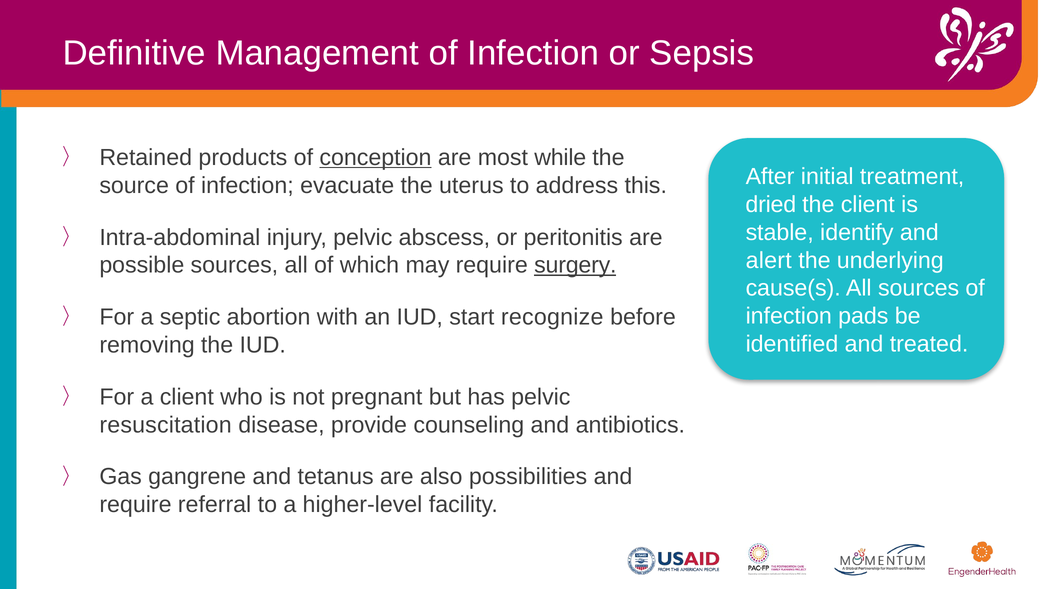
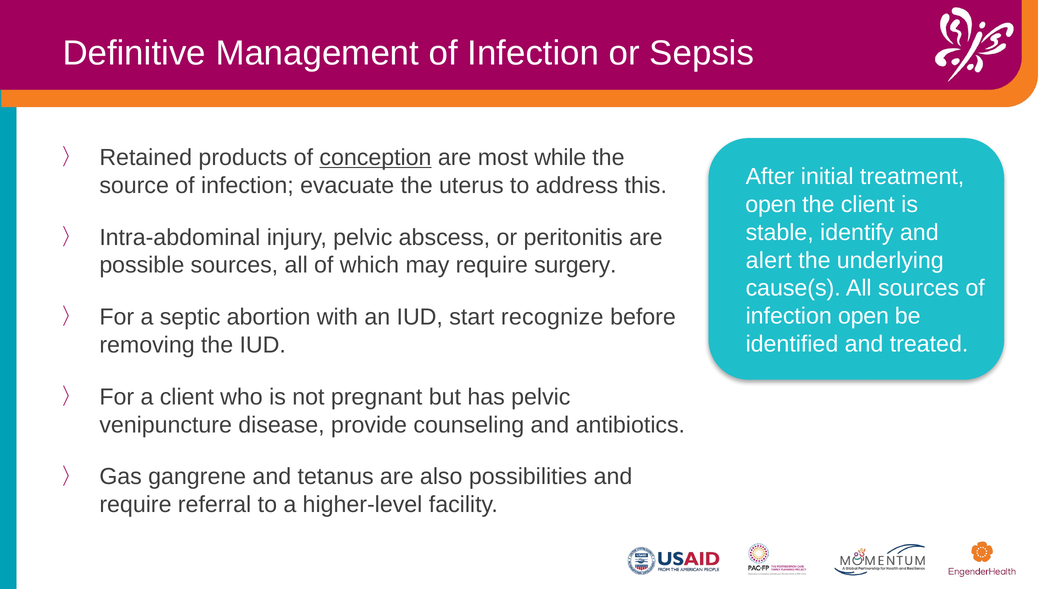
dried at (771, 204): dried -> open
surgery underline: present -> none
infection pads: pads -> open
resuscitation: resuscitation -> venipuncture
